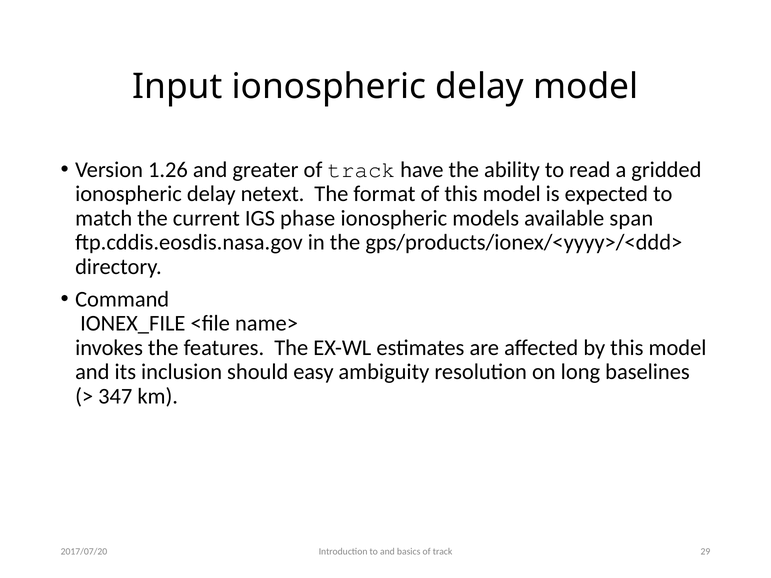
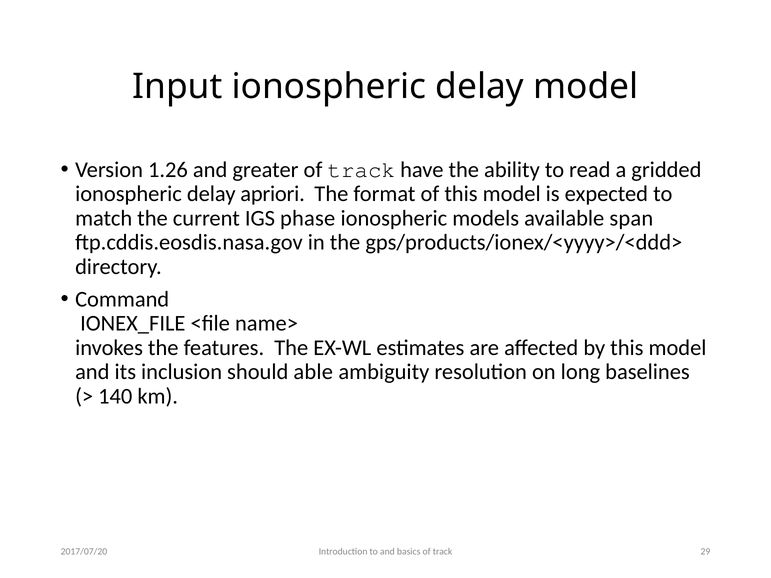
netext: netext -> apriori
easy: easy -> able
347: 347 -> 140
